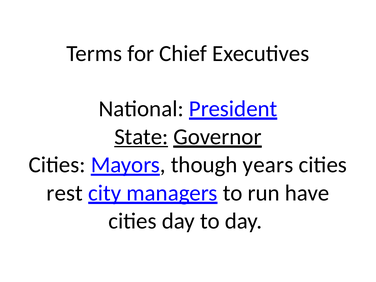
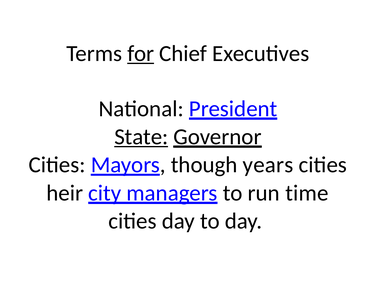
for underline: none -> present
rest: rest -> heir
have: have -> time
